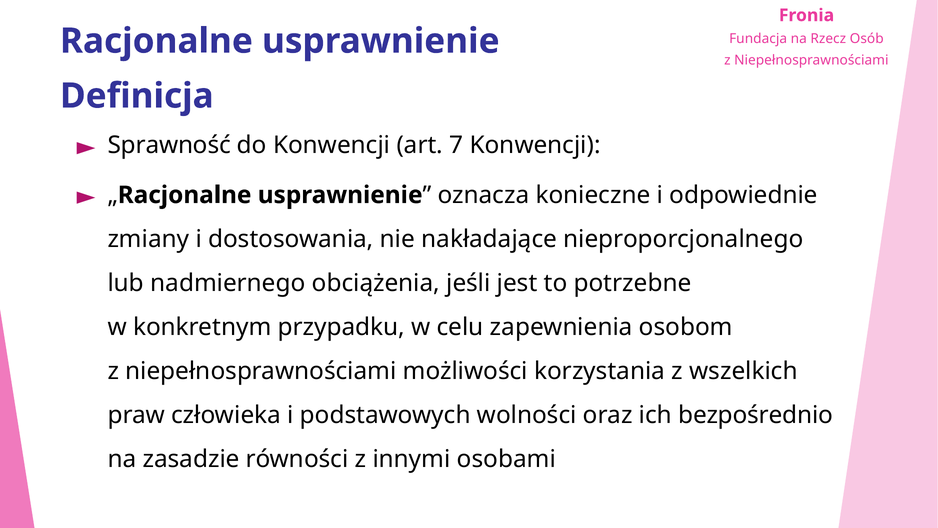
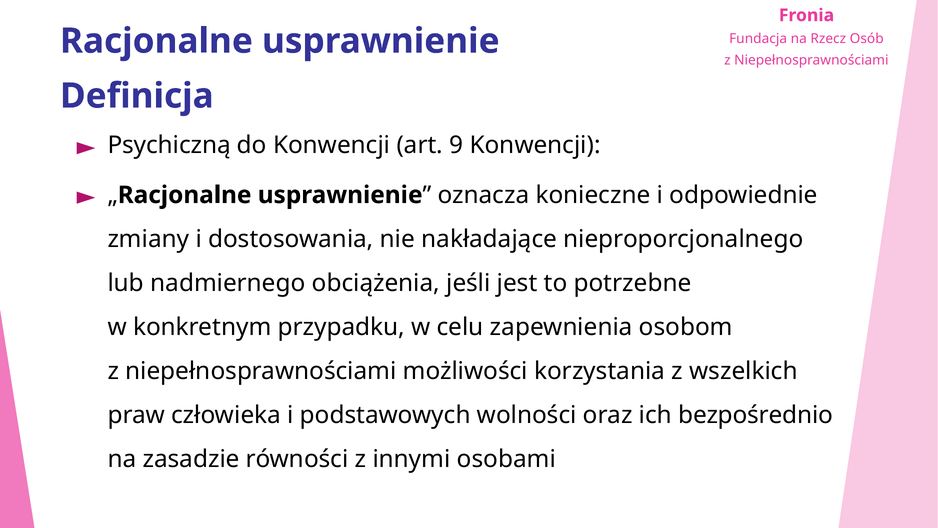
Sprawność: Sprawność -> Psychiczną
7: 7 -> 9
